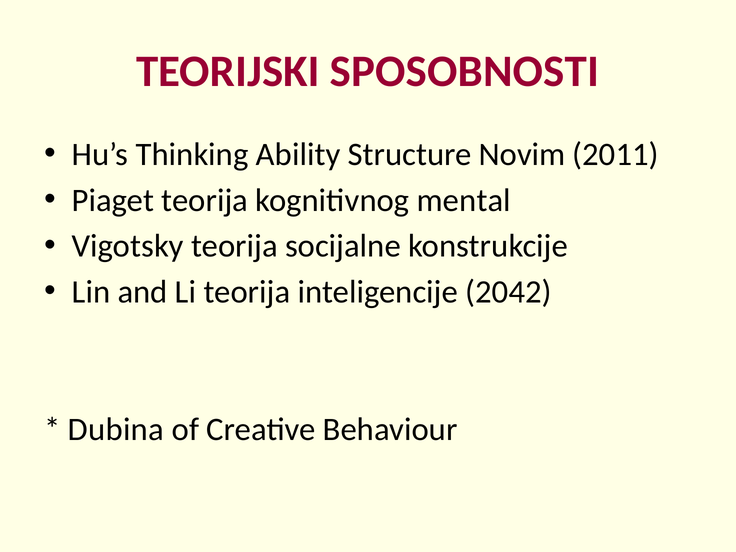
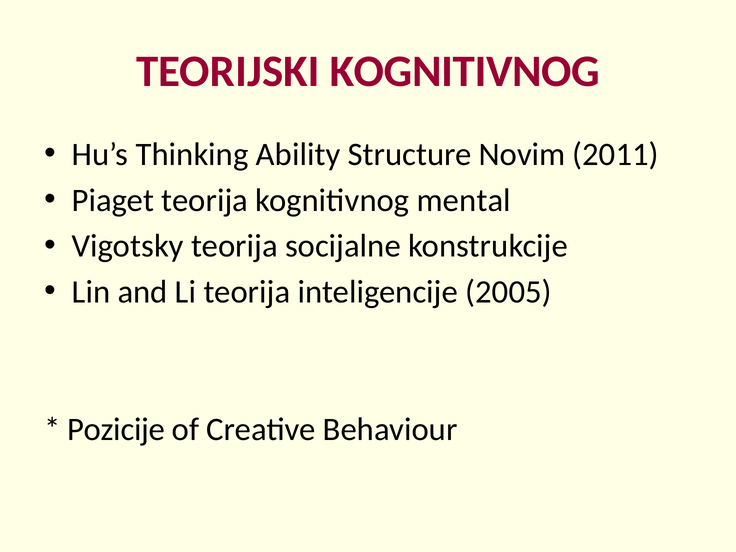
TEORIJSKI SPOSOBNOSTI: SPOSOBNOSTI -> KOGNITIVNOG
2042: 2042 -> 2005
Dubina: Dubina -> Pozicije
